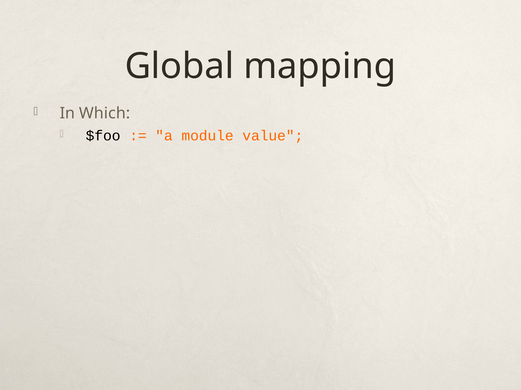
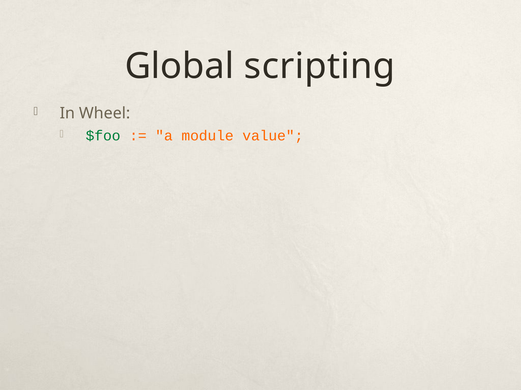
mapping: mapping -> scripting
Which: Which -> Wheel
$foo colour: black -> green
